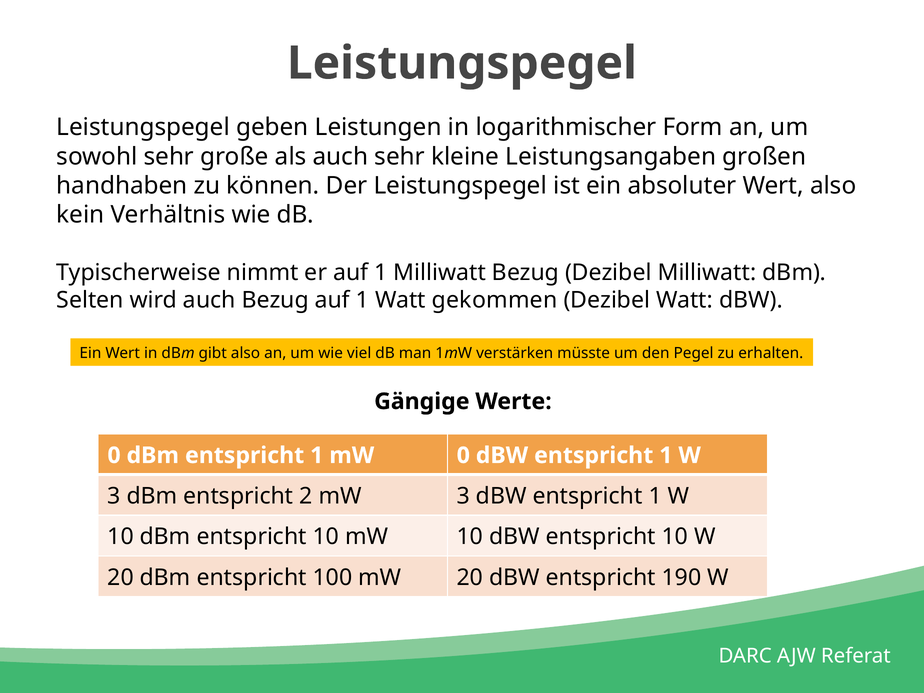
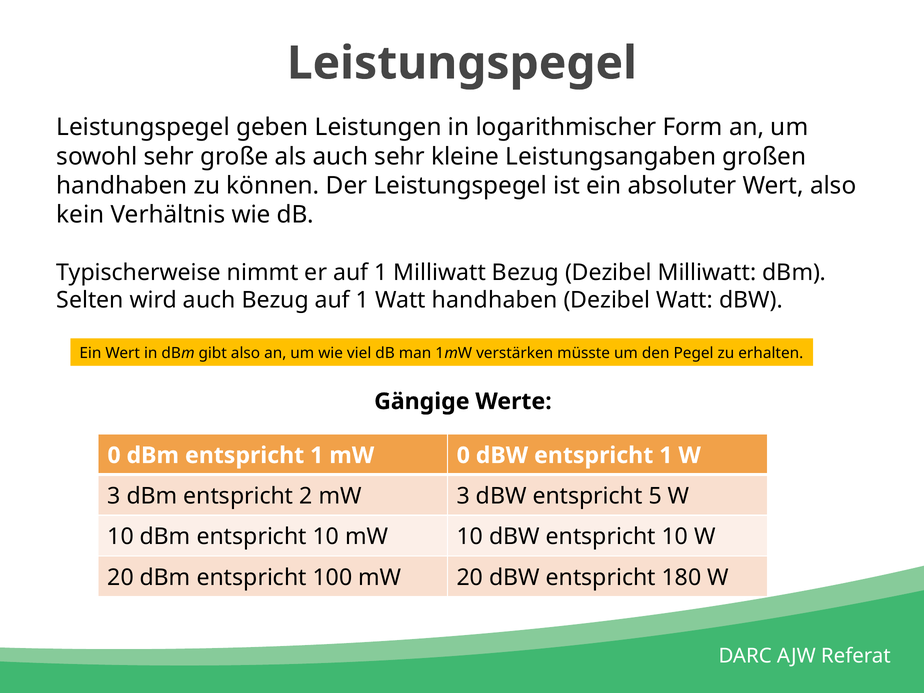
Watt gekommen: gekommen -> handhaben
3 dBW entspricht 1: 1 -> 5
190: 190 -> 180
